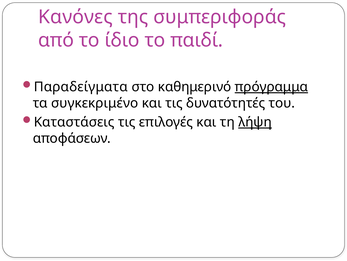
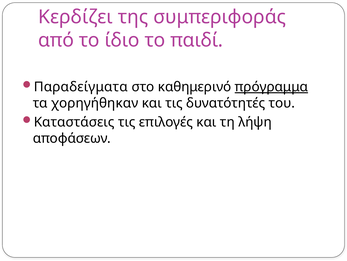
Κανόνες: Κανόνες -> Κερδίζει
συγκεκριμένο: συγκεκριμένο -> χορηγήθηκαν
λήψη underline: present -> none
